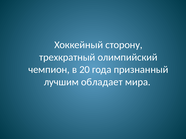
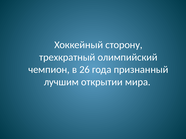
20: 20 -> 26
обладает: обладает -> открытии
